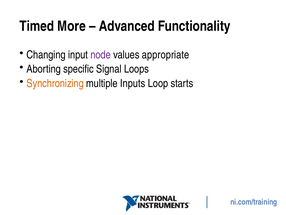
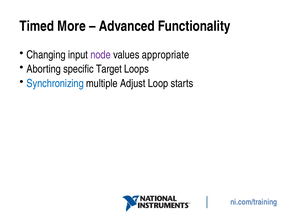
Signal: Signal -> Target
Synchronizing colour: orange -> blue
Inputs: Inputs -> Adjust
